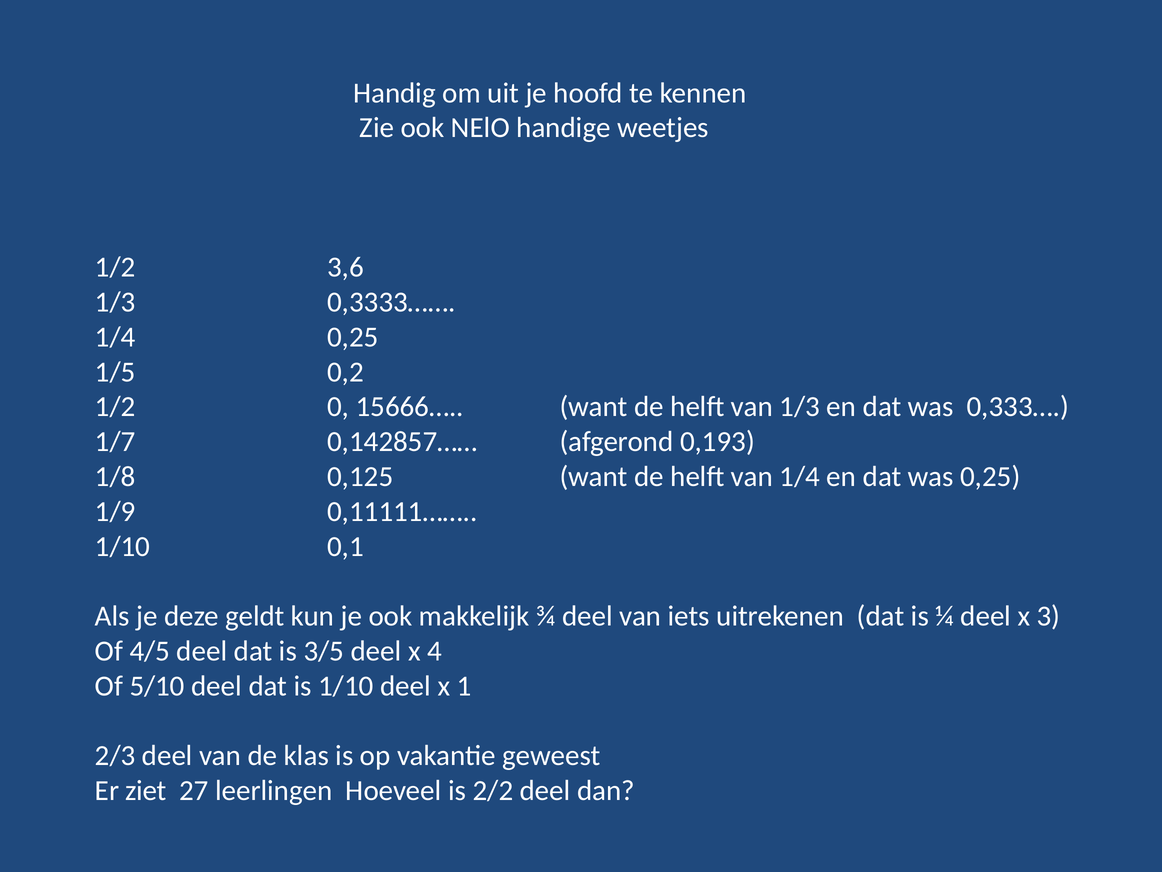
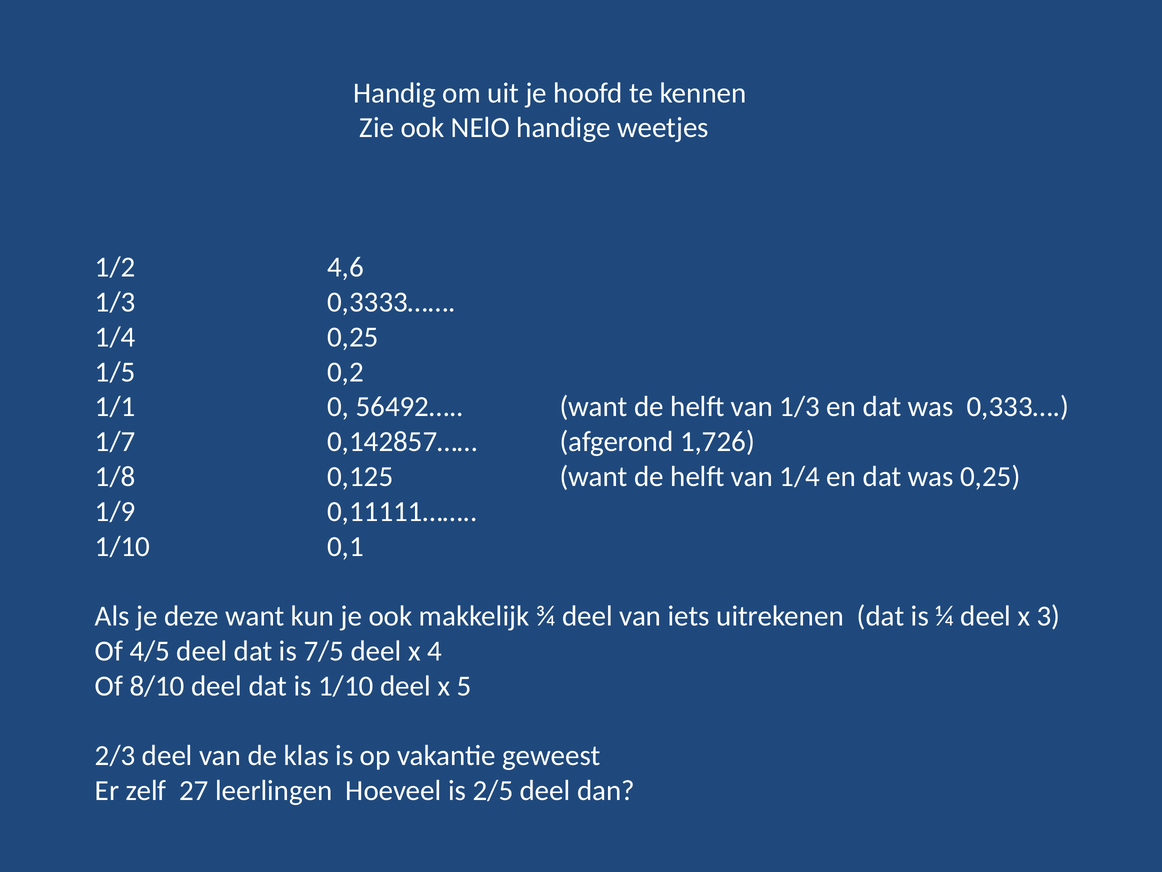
3,6: 3,6 -> 4,6
1/2 at (115, 407): 1/2 -> 1/1
15666…: 15666… -> 56492…
0,193: 0,193 -> 1,726
deze geldt: geldt -> want
3/5: 3/5 -> 7/5
5/10: 5/10 -> 8/10
1: 1 -> 5
ziet: ziet -> zelf
2/2: 2/2 -> 2/5
